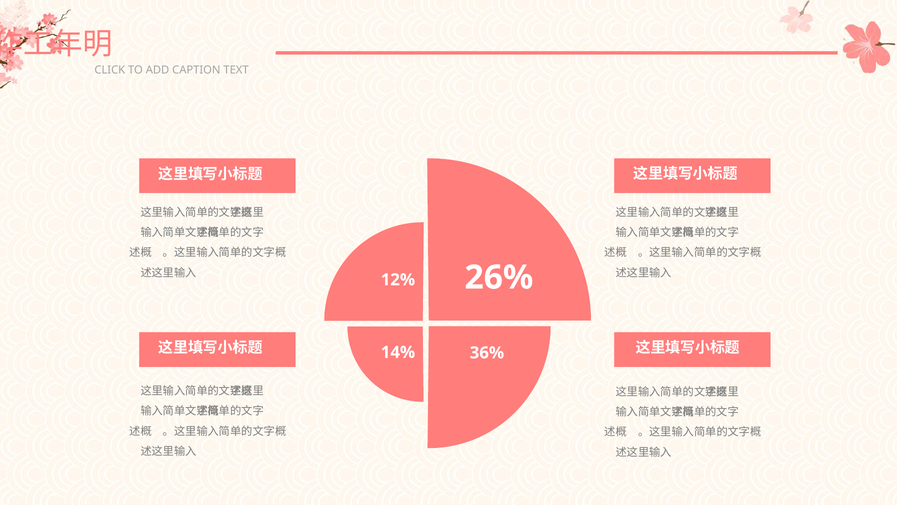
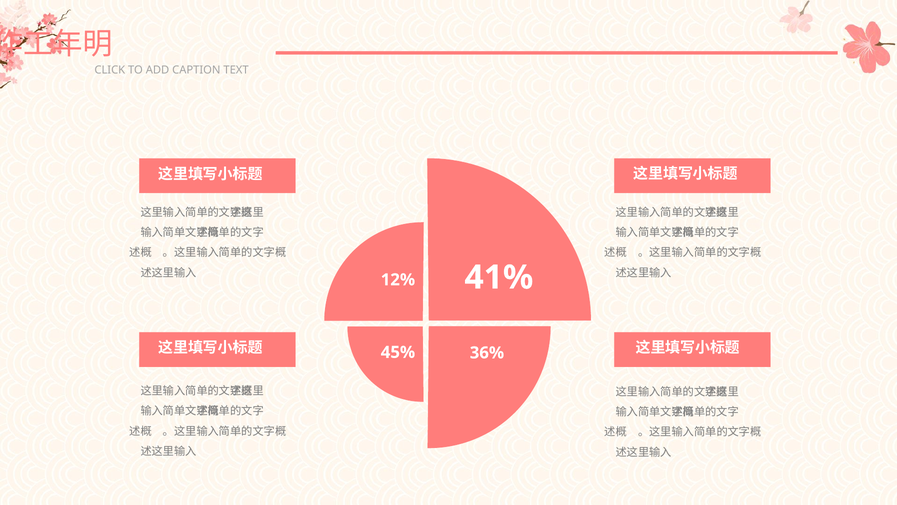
26%: 26% -> 41%
14%: 14% -> 45%
